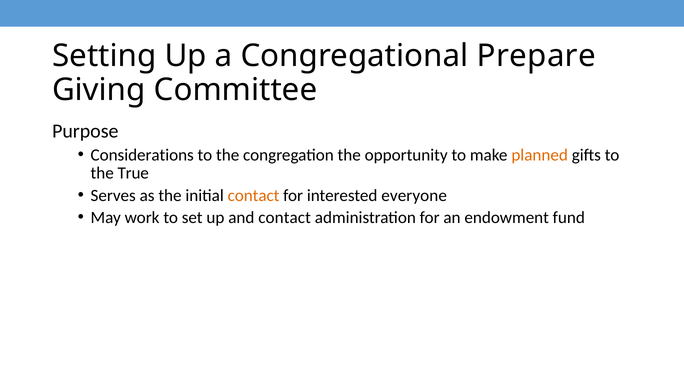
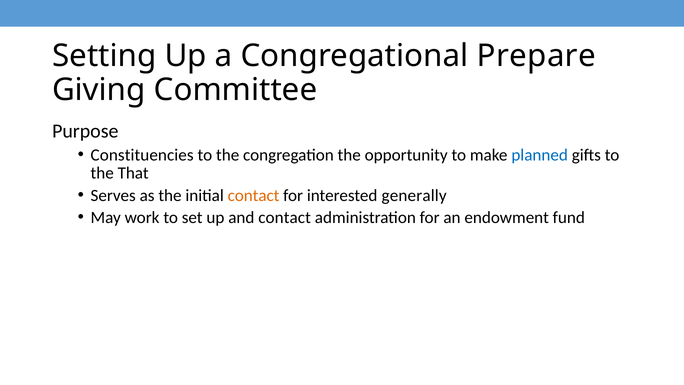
Considerations: Considerations -> Constituencies
planned colour: orange -> blue
True: True -> That
everyone: everyone -> generally
